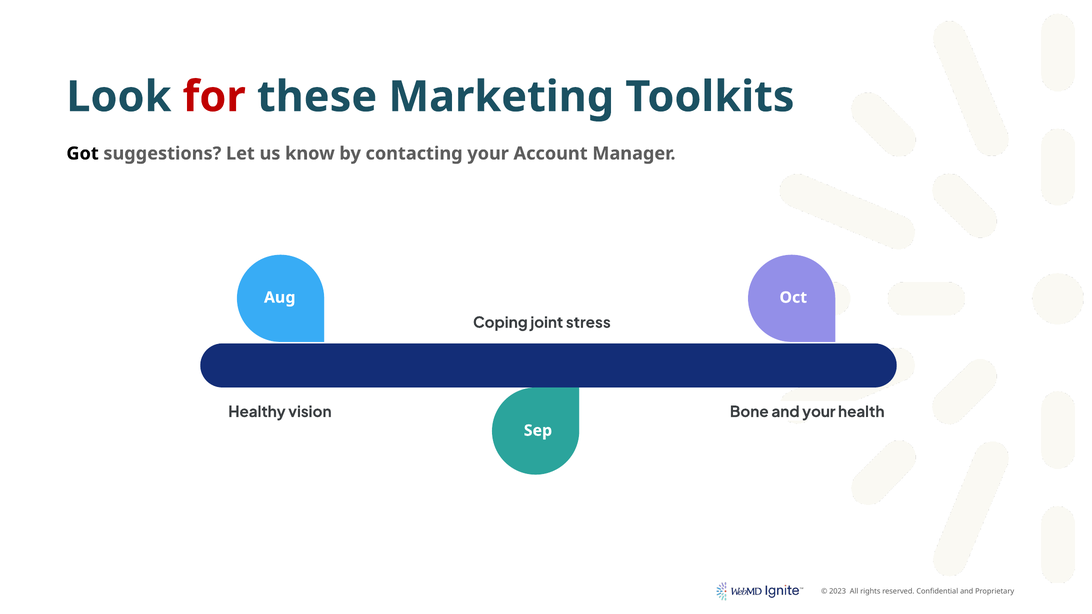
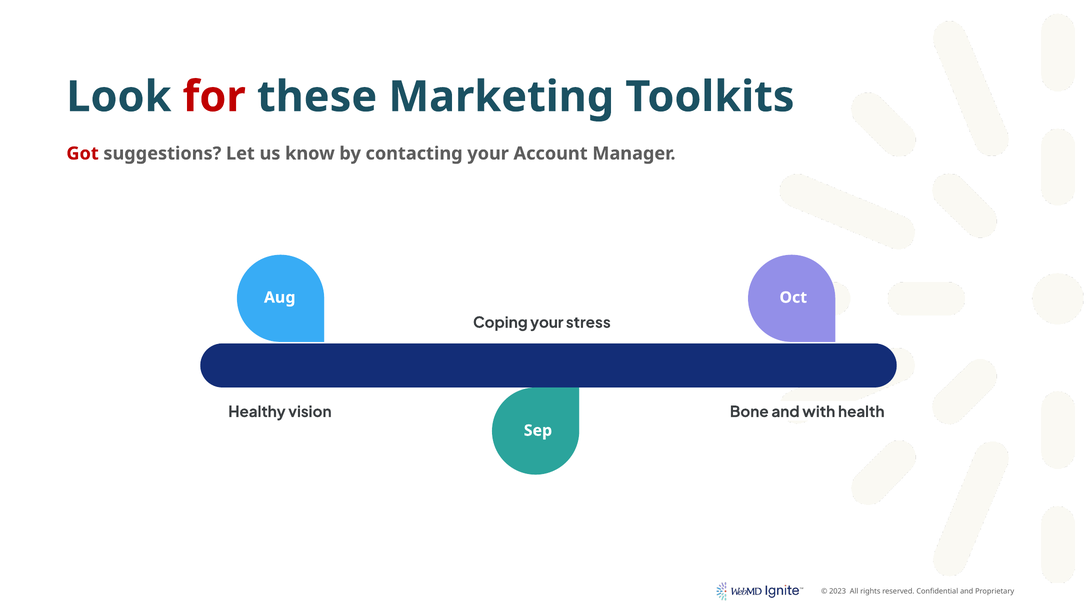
Got colour: black -> red
Coping joint: joint -> your
and your: your -> with
